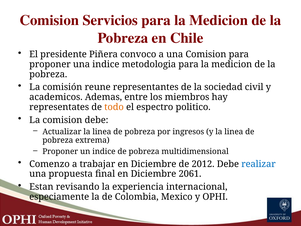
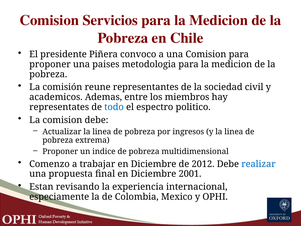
una indice: indice -> paises
todo colour: orange -> blue
2061: 2061 -> 2001
